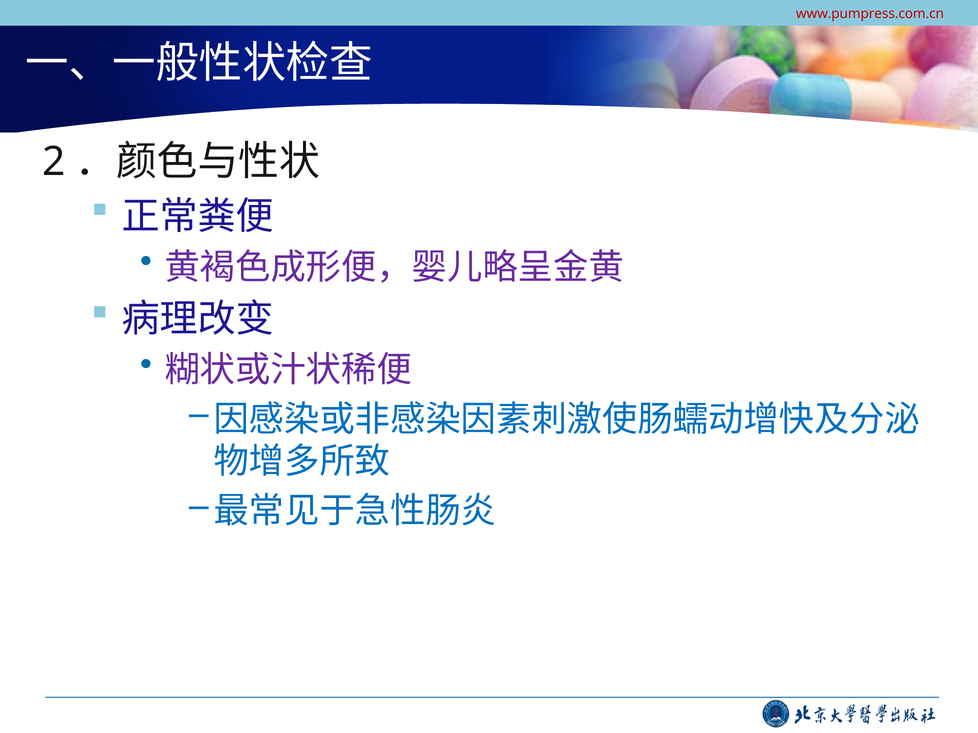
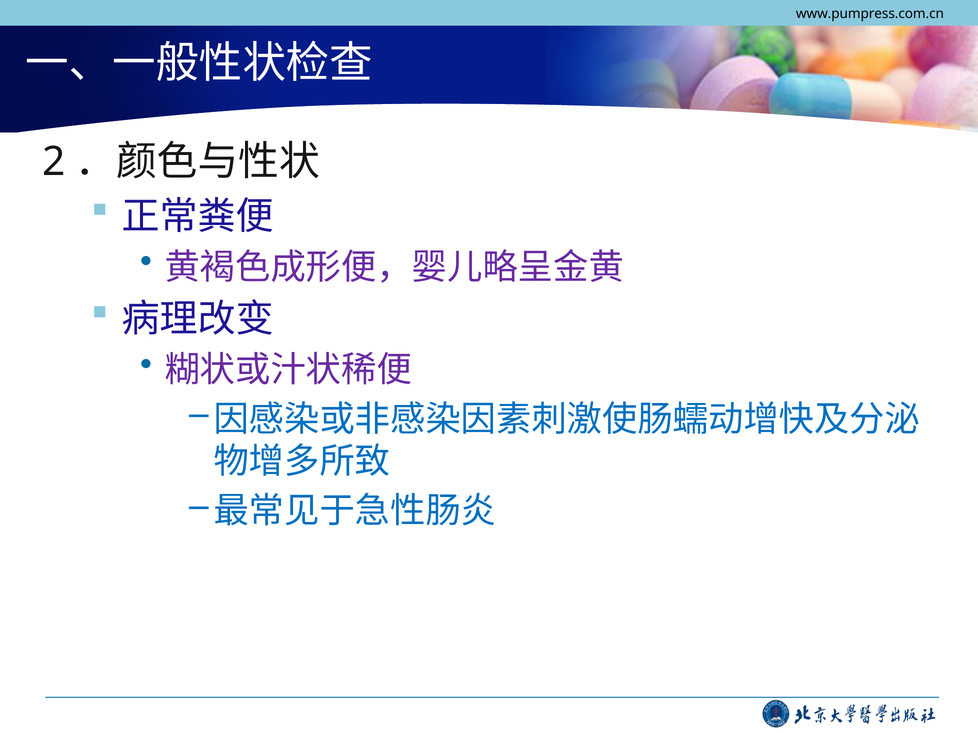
www.pumpress.com.cn colour: red -> black
